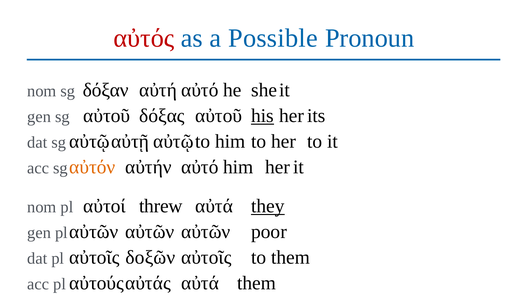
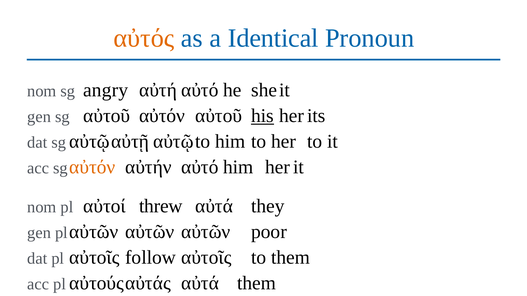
αὐτός colour: red -> orange
Possible: Possible -> Identical
δόξαν: δόξαν -> angry
αὐτοῦ δόξας: δόξας -> αὐτόν
they underline: present -> none
δοξῶν: δοξῶν -> follow
